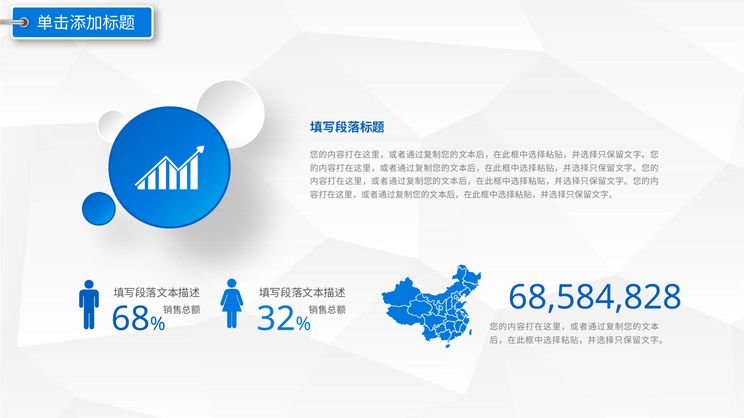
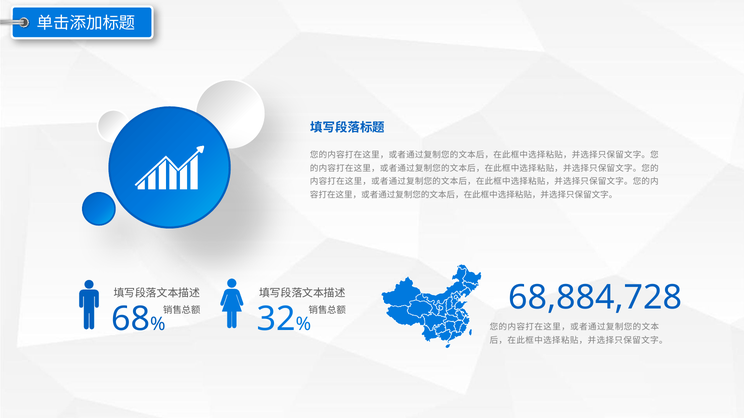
68,584,828: 68,584,828 -> 68,884,728
